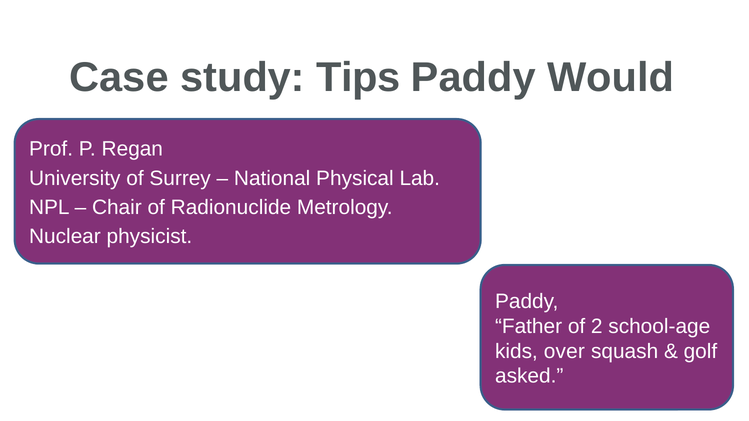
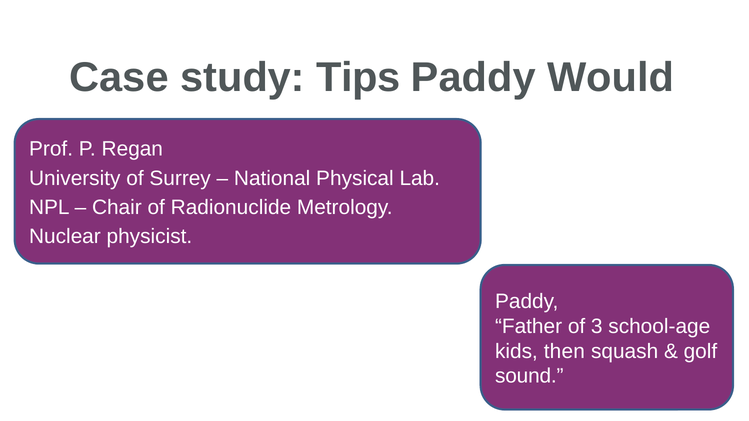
2: 2 -> 3
over: over -> then
asked: asked -> sound
